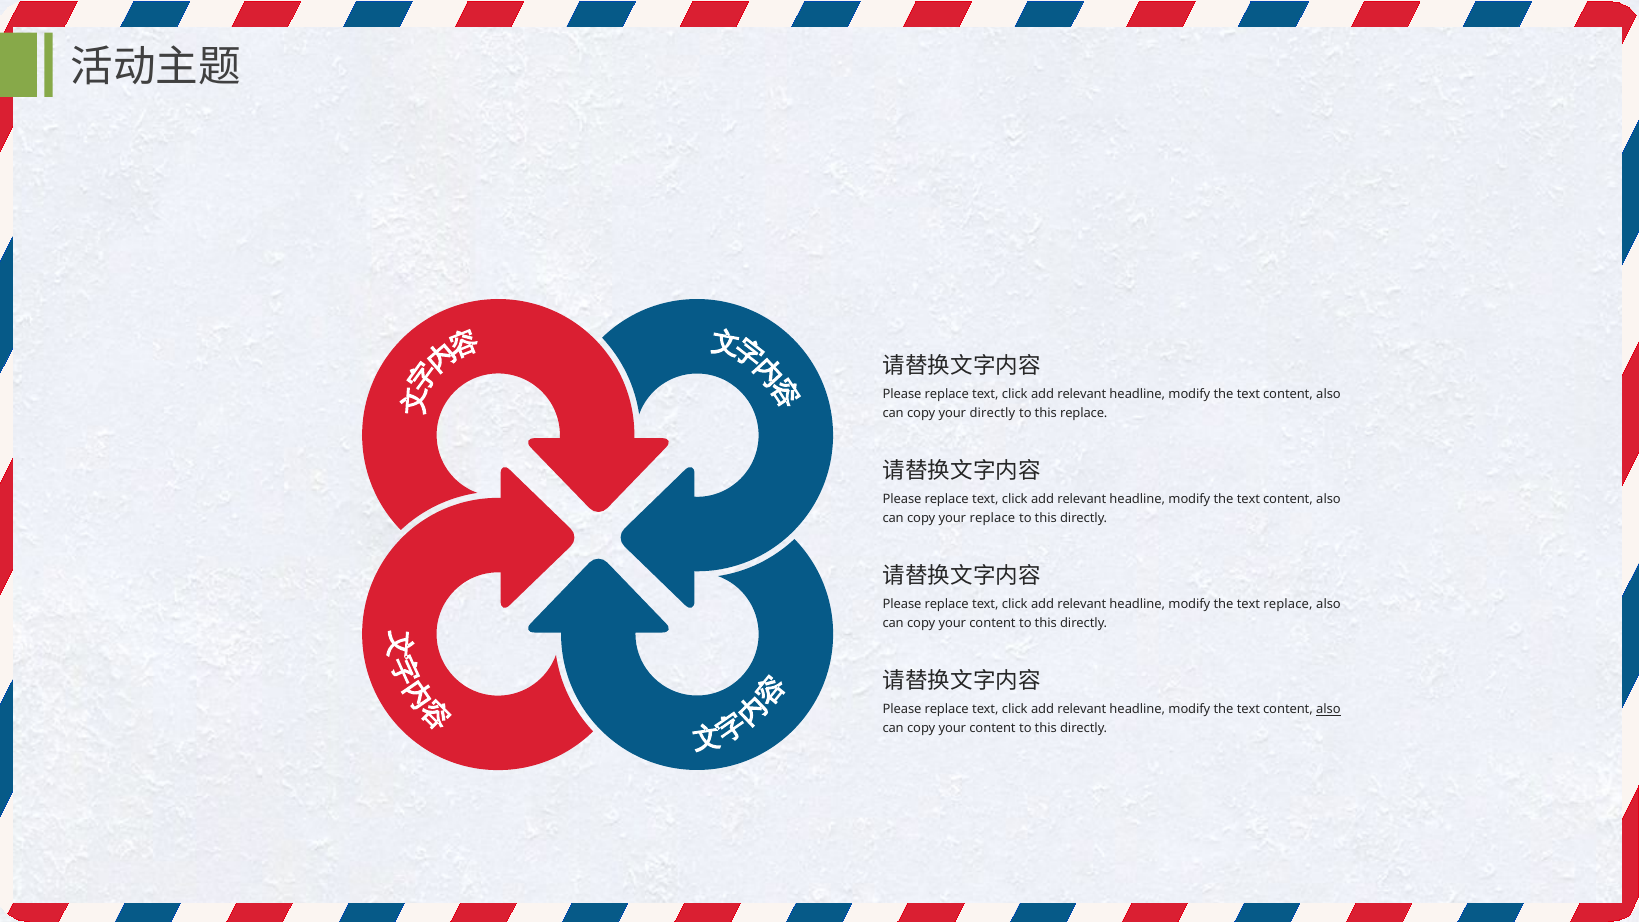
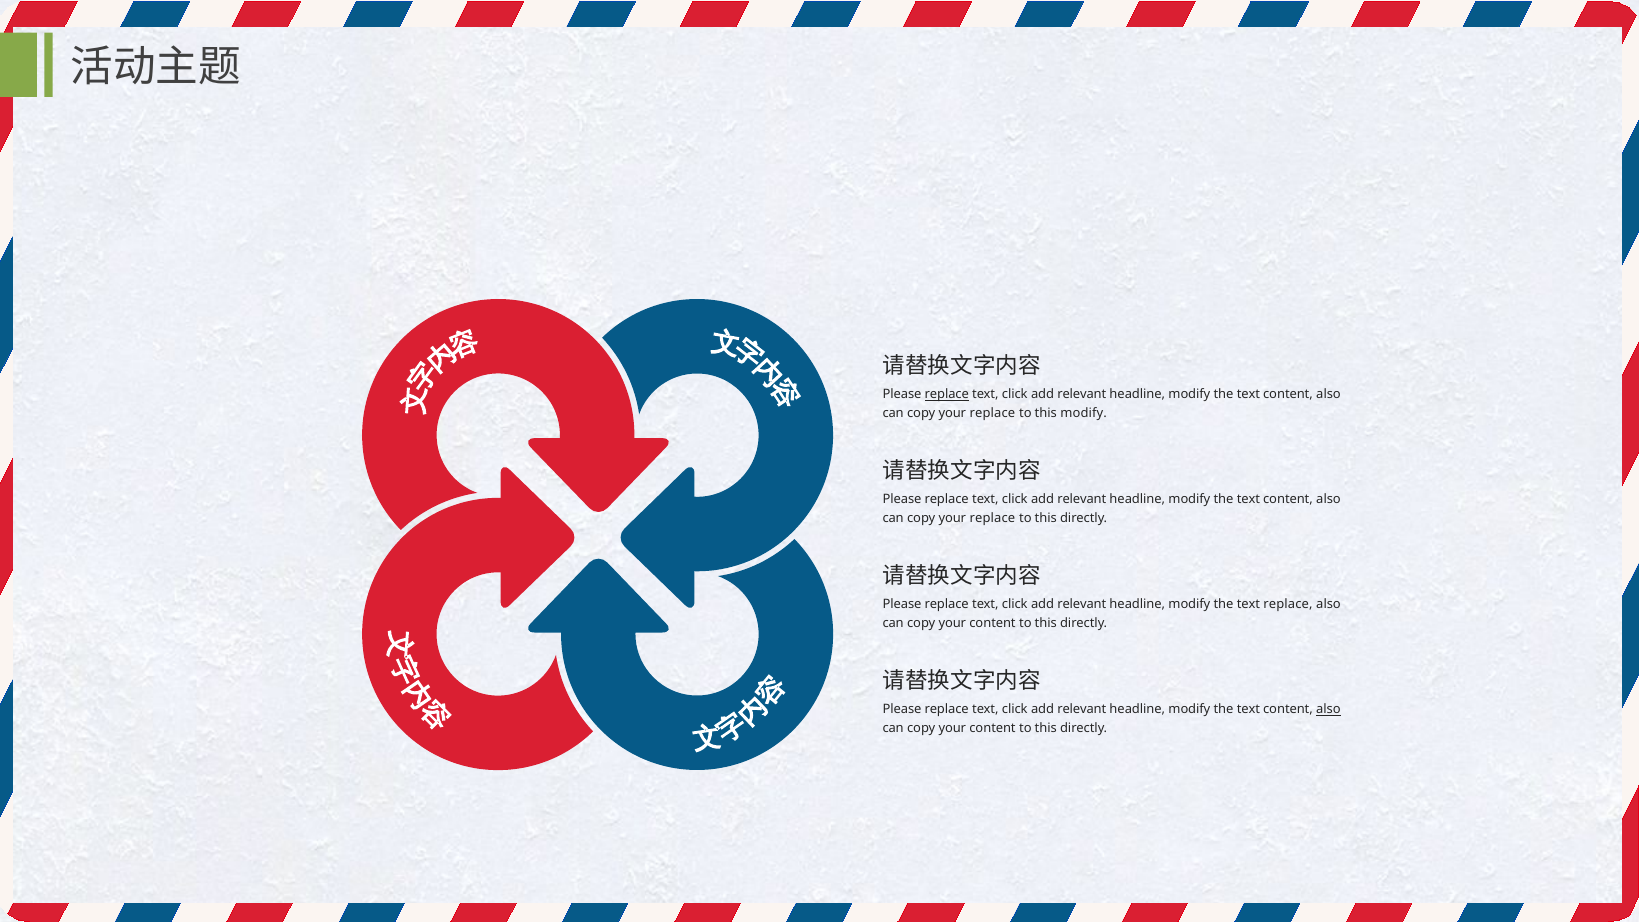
replace at (947, 395) underline: none -> present
directly at (992, 413): directly -> replace
this replace: replace -> modify
